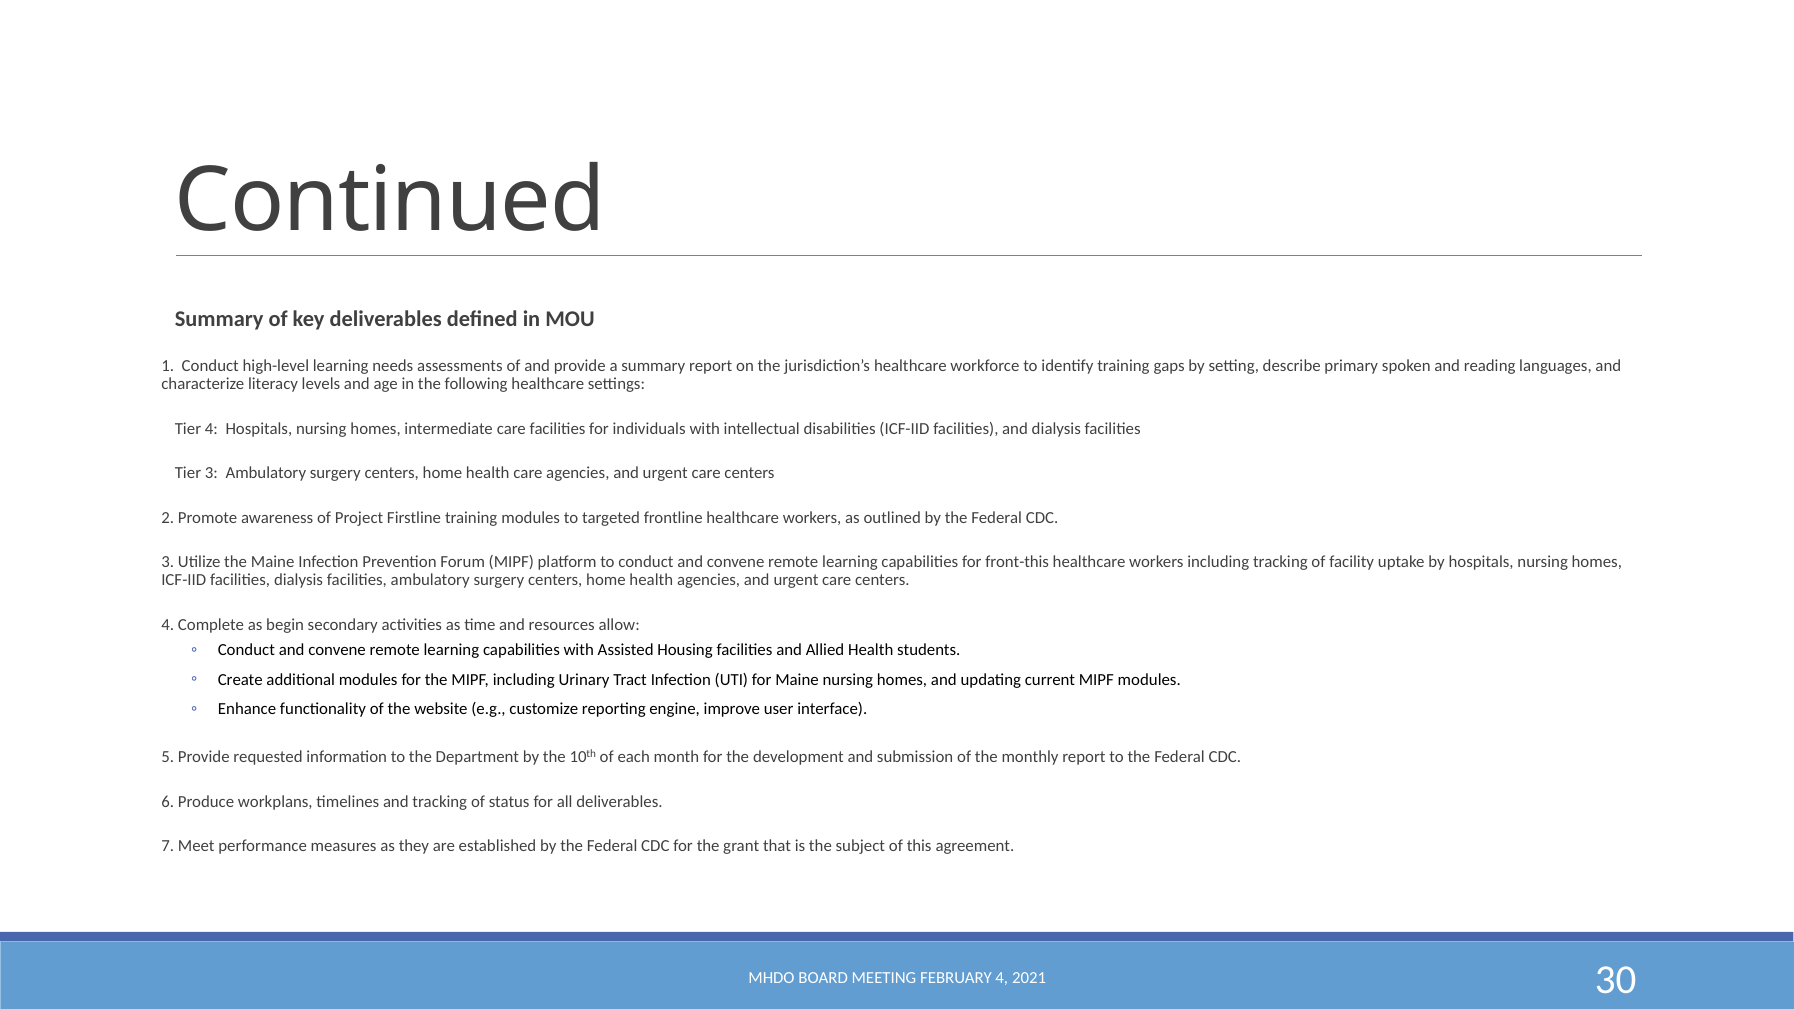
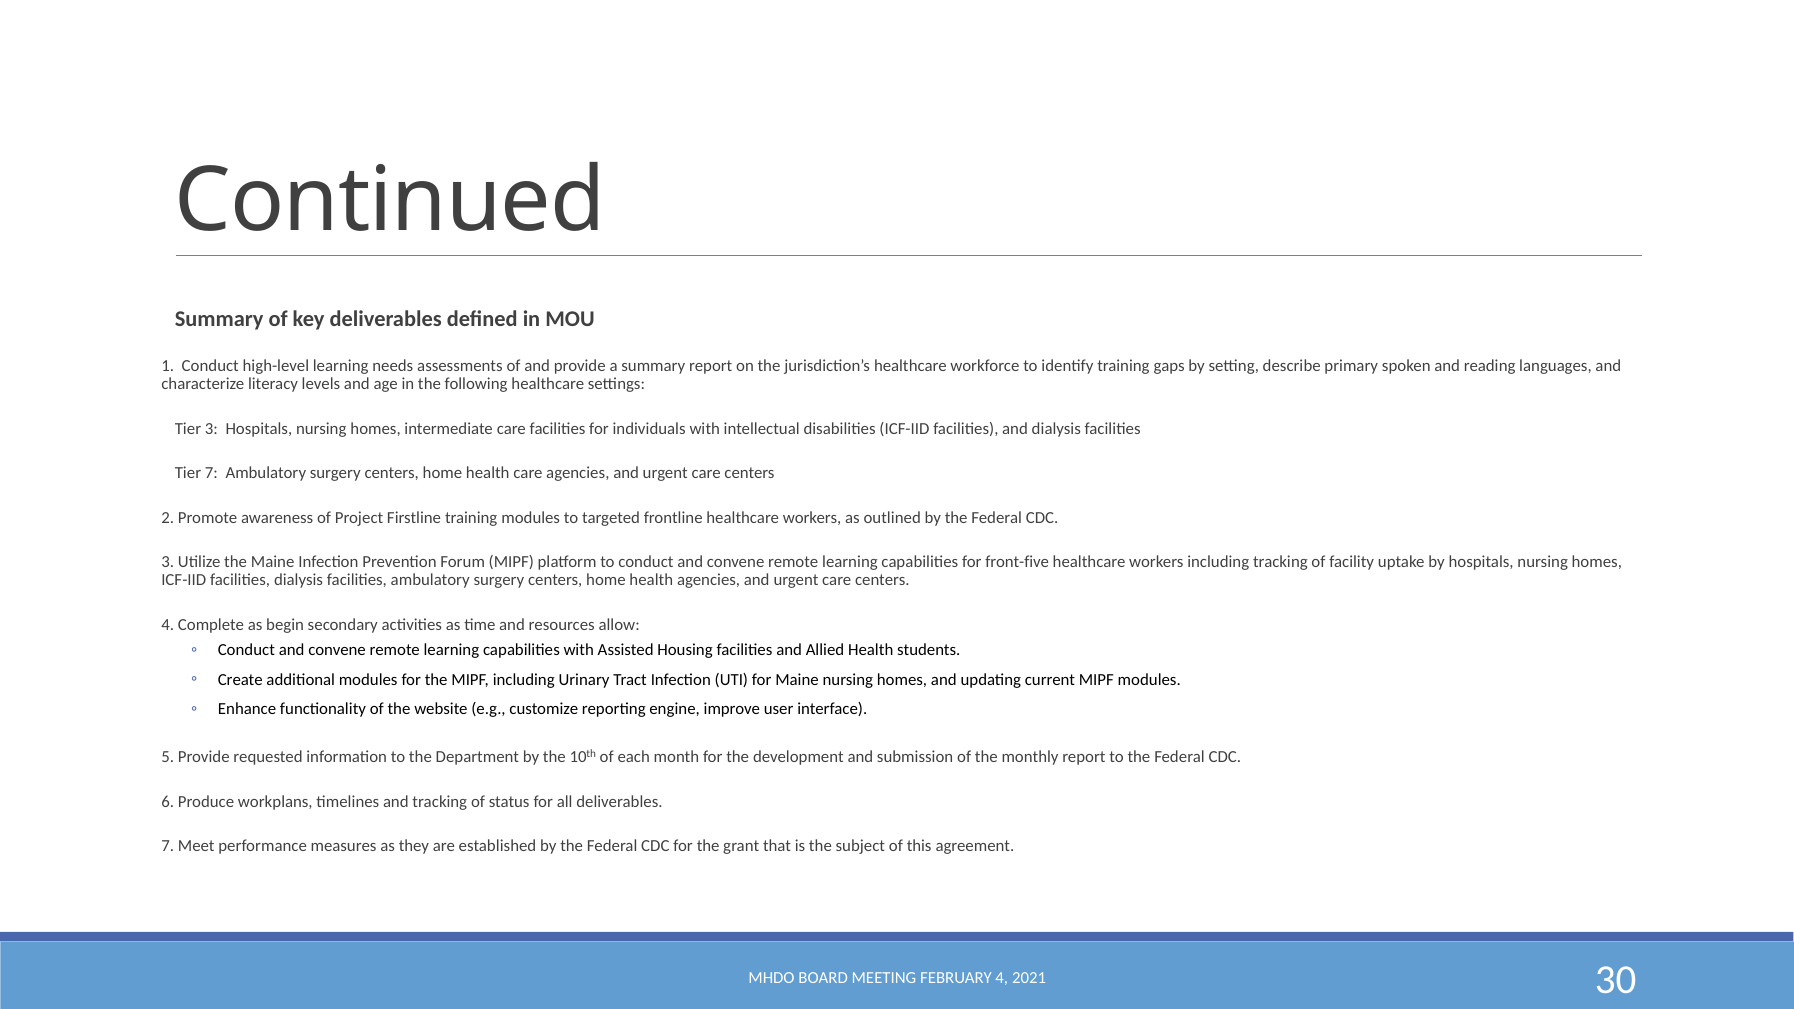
Tier 4: 4 -> 3
Tier 3: 3 -> 7
front-this: front-this -> front-five
